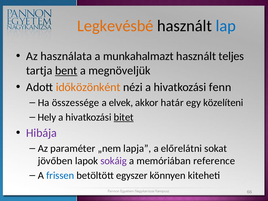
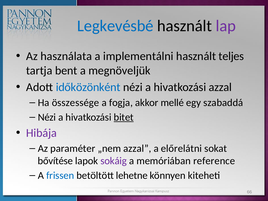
Legkevésbé colour: orange -> blue
lap colour: blue -> purple
munkahalmazt: munkahalmazt -> implementálni
bent underline: present -> none
időközönként colour: orange -> blue
hivatkozási fenn: fenn -> azzal
elvek: elvek -> fogja
határ: határ -> mellé
közelíteni: közelíteni -> szabaddá
Hely at (47, 117): Hely -> Nézi
„nem lapja: lapja -> azzal
jövőben: jövőben -> bővítése
egyszer: egyszer -> lehetne
